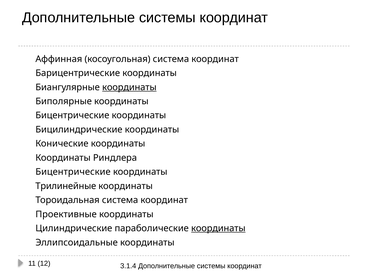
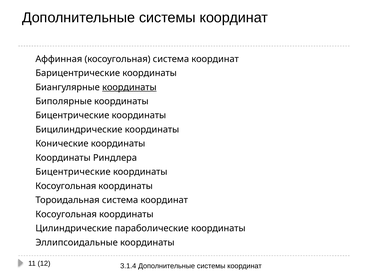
Трилинейные at (66, 186): Трилинейные -> Косоугольная
Проективные at (66, 214): Проективные -> Косоугольная
координаты at (218, 228) underline: present -> none
